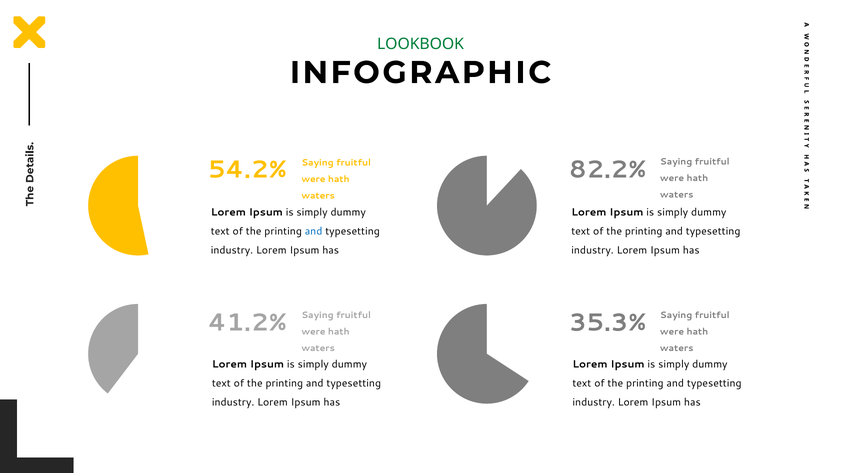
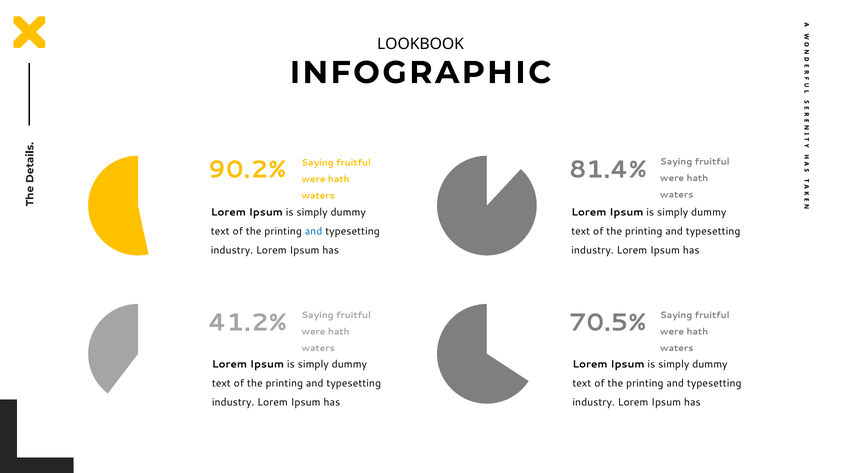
LOOKBOOK colour: green -> black
54.2%: 54.2% -> 90.2%
82.2%: 82.2% -> 81.4%
35.3%: 35.3% -> 70.5%
